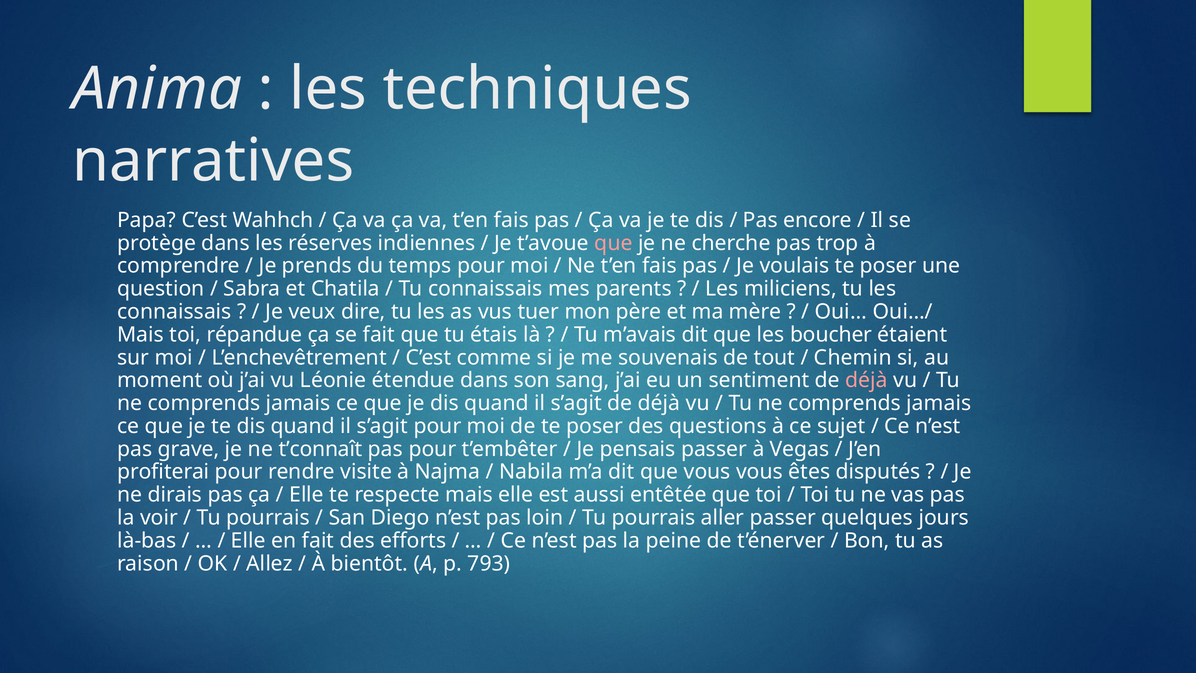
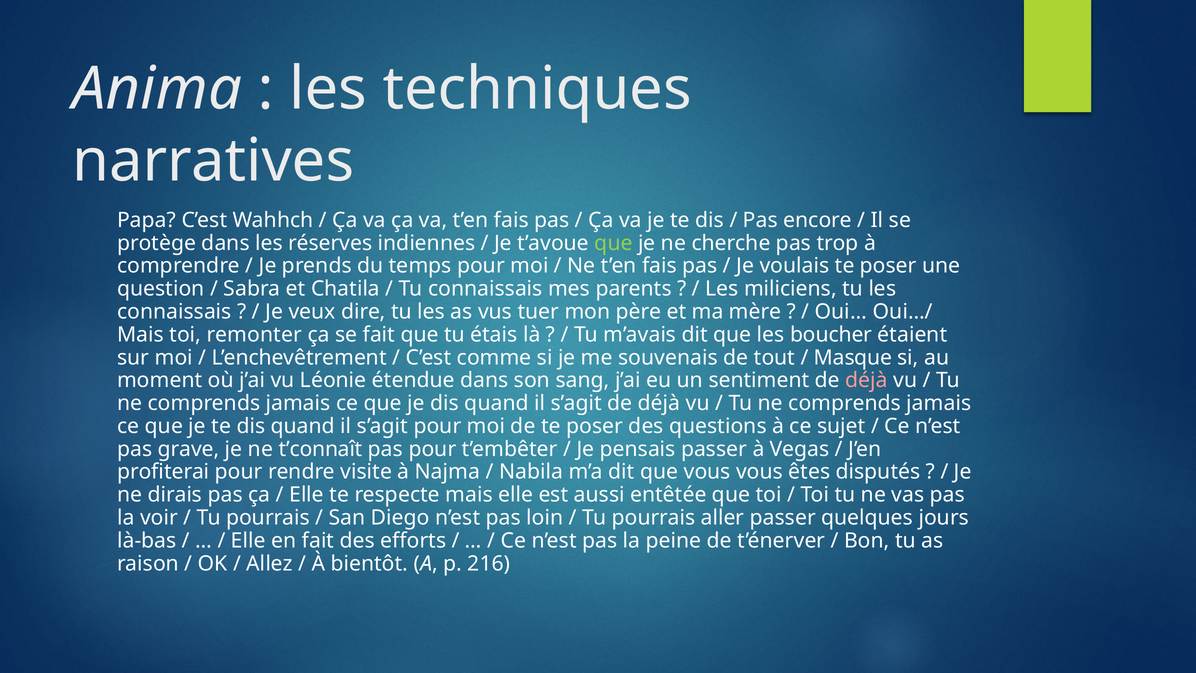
que at (614, 243) colour: pink -> light green
répandue: répandue -> remonter
Chemin: Chemin -> Masque
793: 793 -> 216
